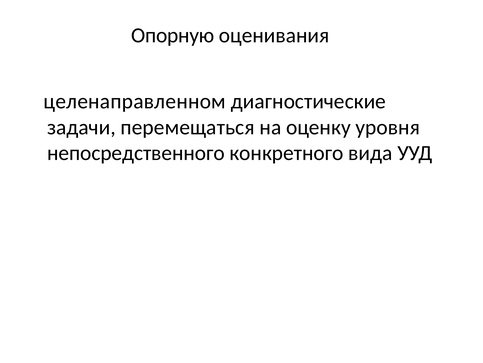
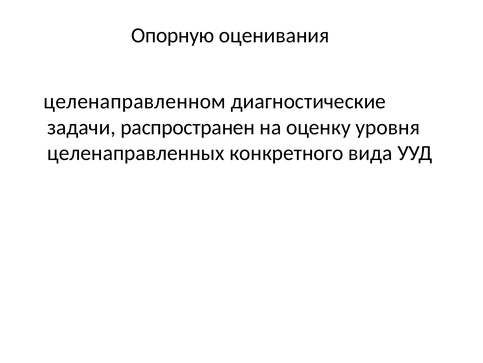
перемещаться: перемещаться -> распространен
непосредственного: непосредственного -> целенаправленных
